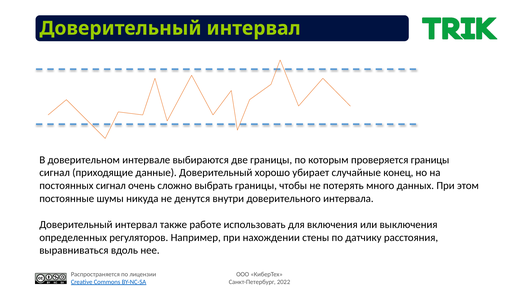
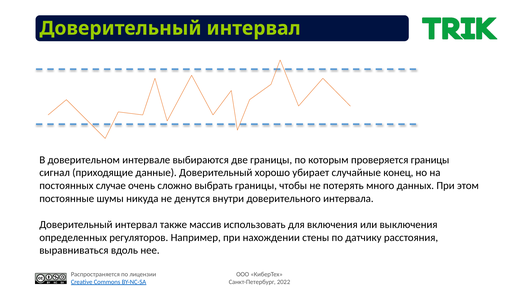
постоянных сигнал: сигнал -> случае
работе: работе -> массив
